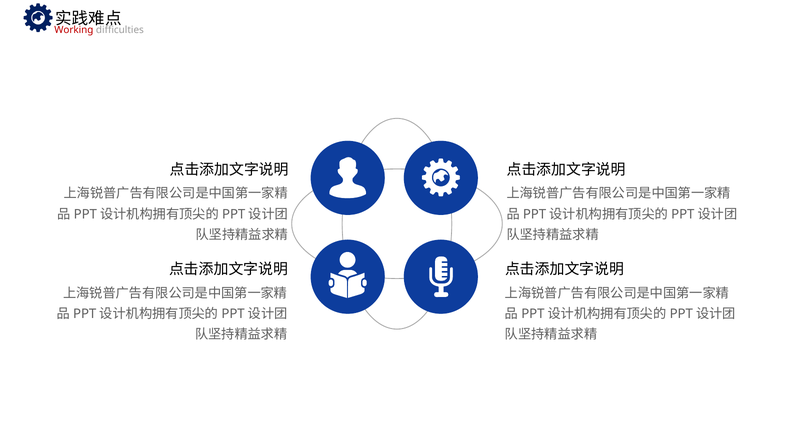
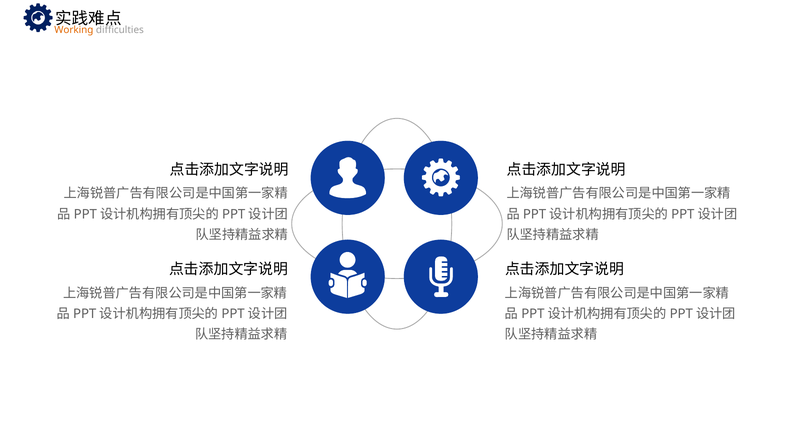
Working colour: red -> orange
